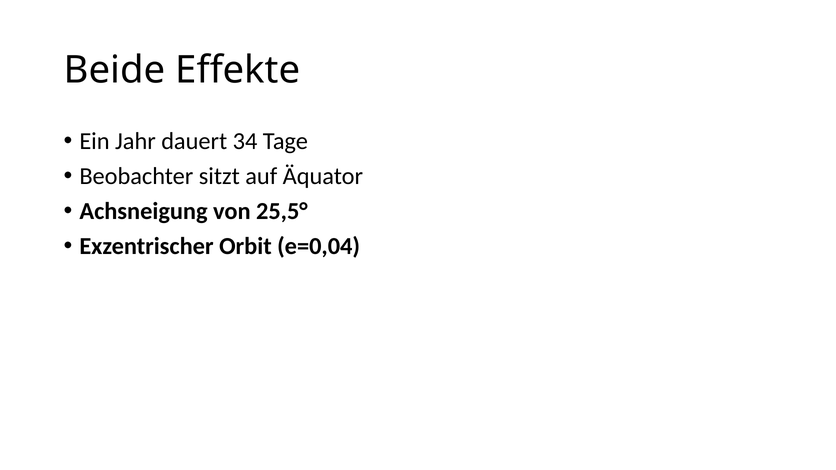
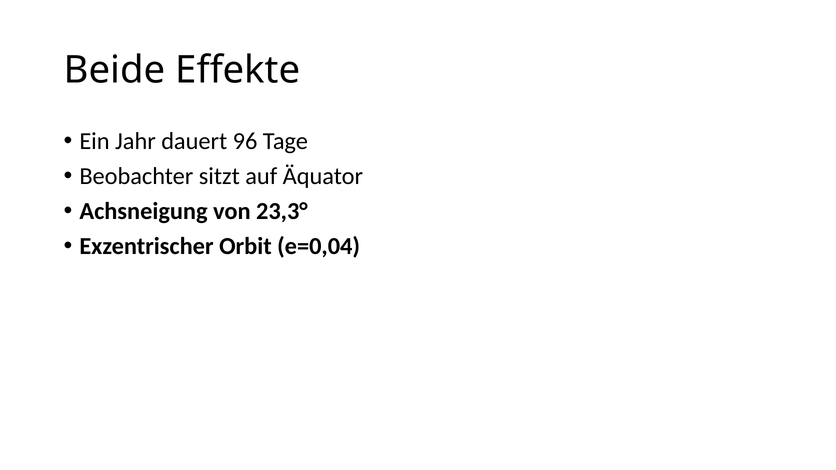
34: 34 -> 96
25,5°: 25,5° -> 23,3°
